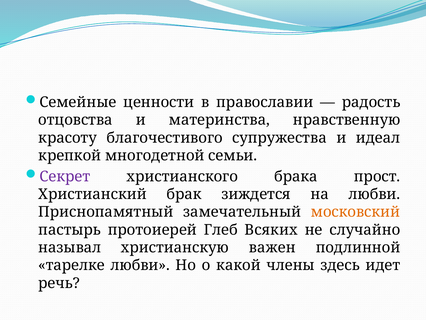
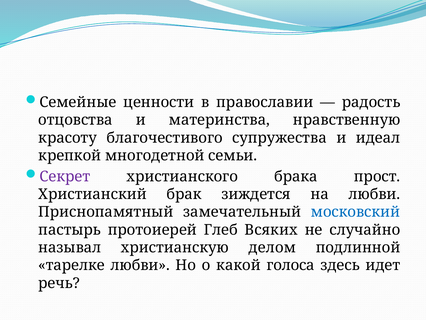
московский colour: orange -> blue
важен: важен -> делом
члены: члены -> голоса
